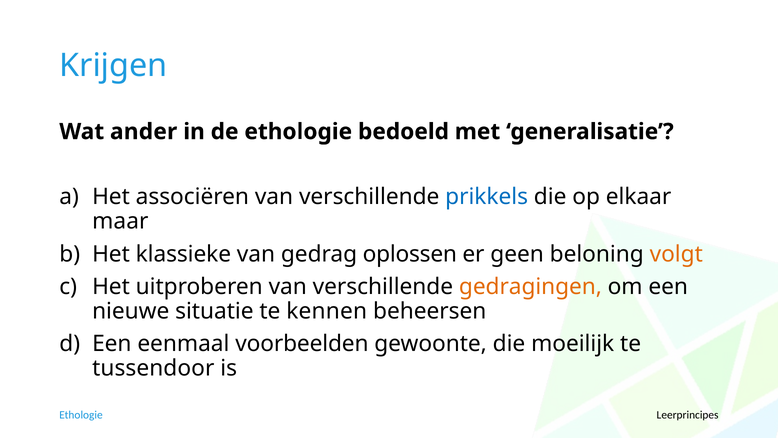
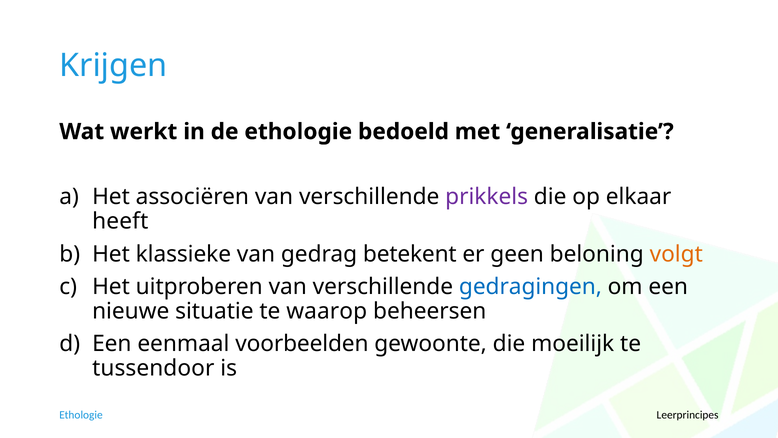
ander: ander -> werkt
prikkels colour: blue -> purple
maar: maar -> heeft
oplossen: oplossen -> betekent
gedragingen colour: orange -> blue
kennen: kennen -> waarop
